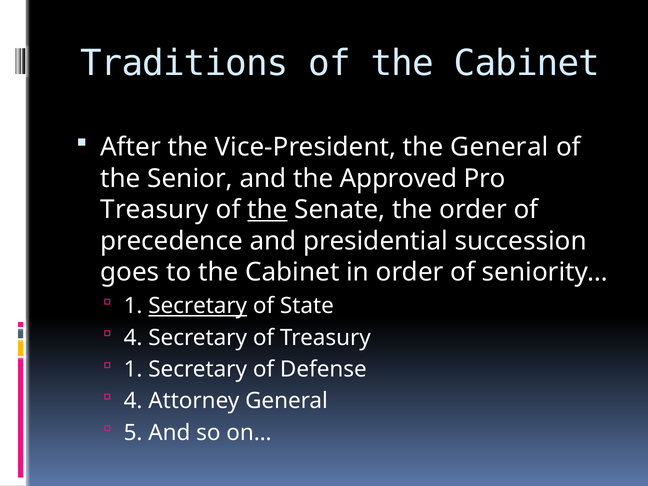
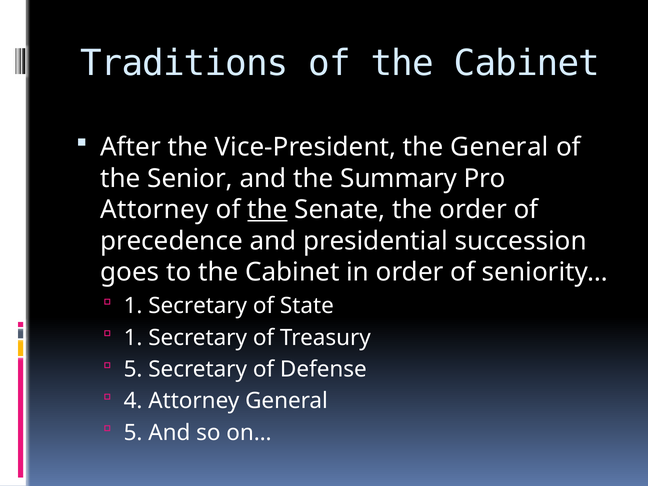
Approved: Approved -> Summary
Treasury at (155, 210): Treasury -> Attorney
Secretary at (198, 306) underline: present -> none
4 at (133, 338): 4 -> 1
1 at (133, 369): 1 -> 5
